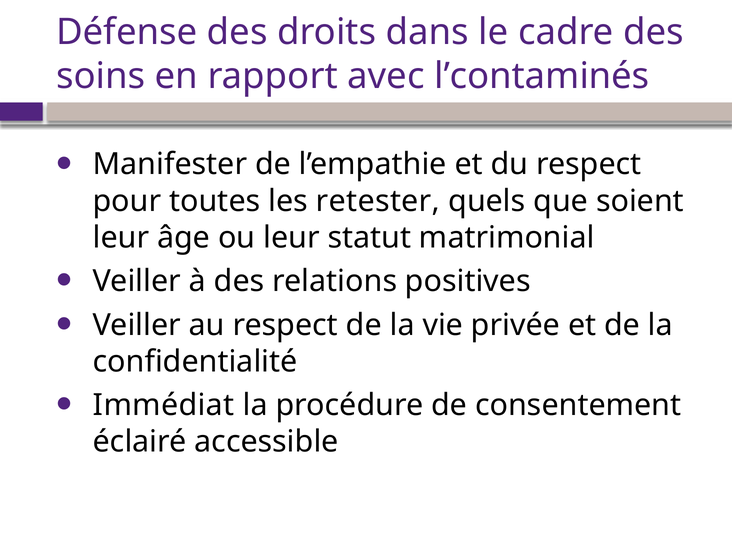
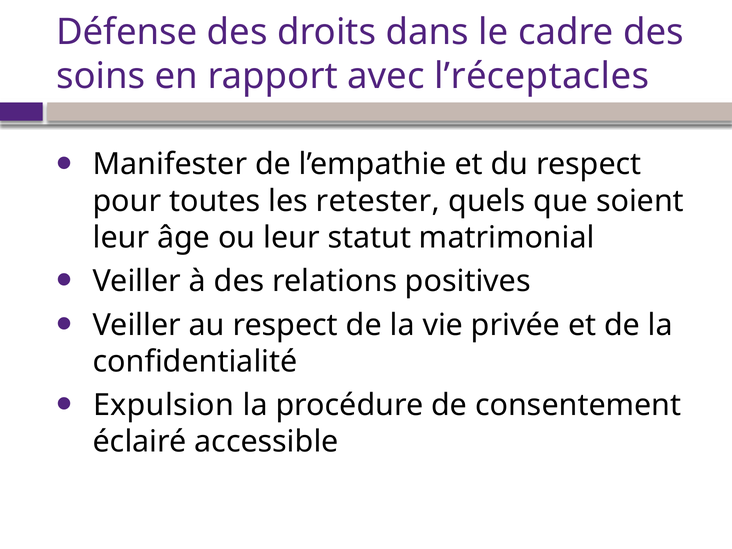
l’contaminés: l’contaminés -> l’réceptacles
Immédiat: Immédiat -> Expulsion
